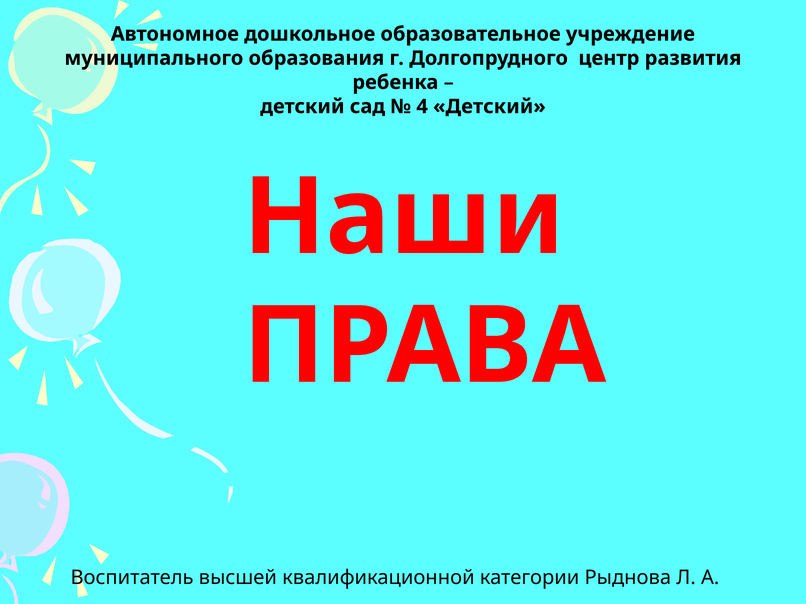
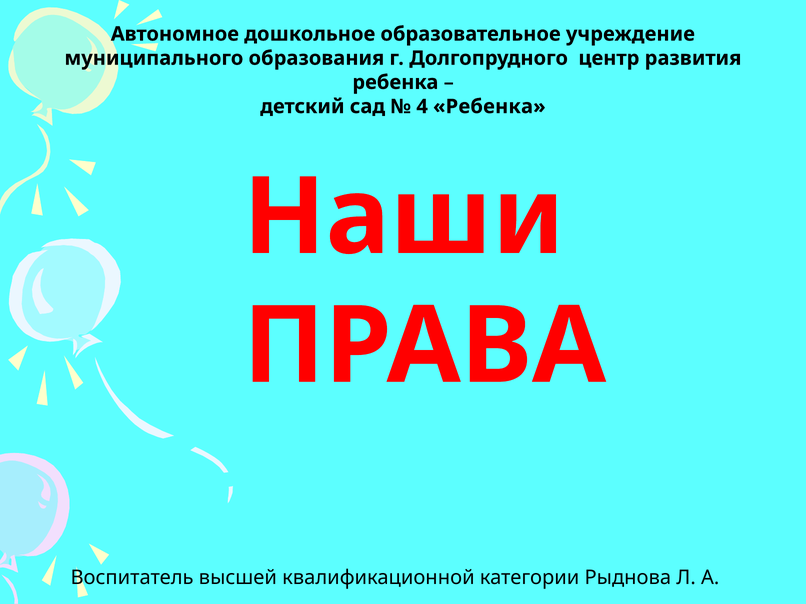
4 Детский: Детский -> Ребенка
